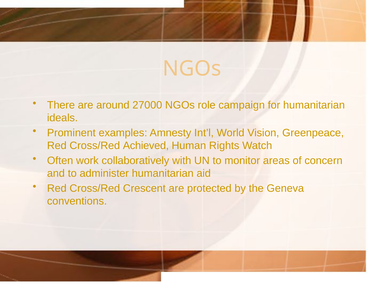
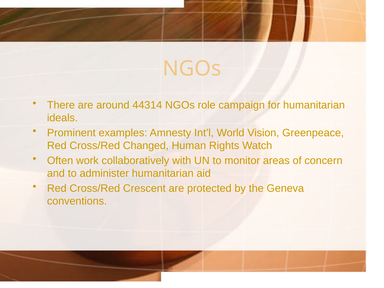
27000: 27000 -> 44314
Achieved: Achieved -> Changed
